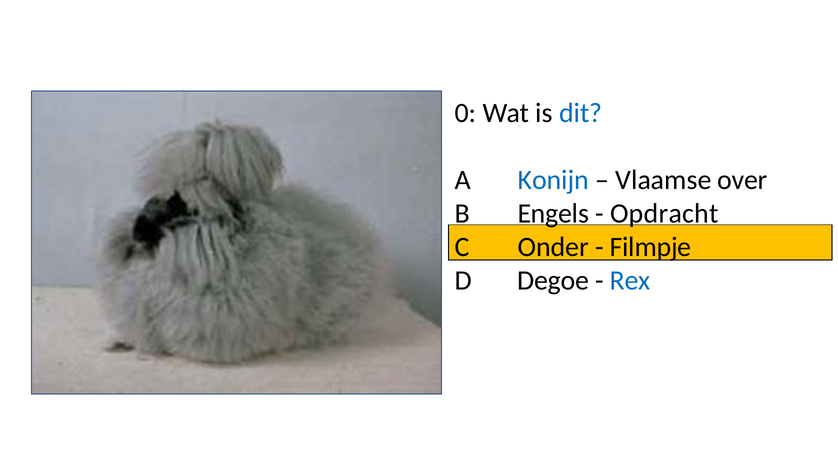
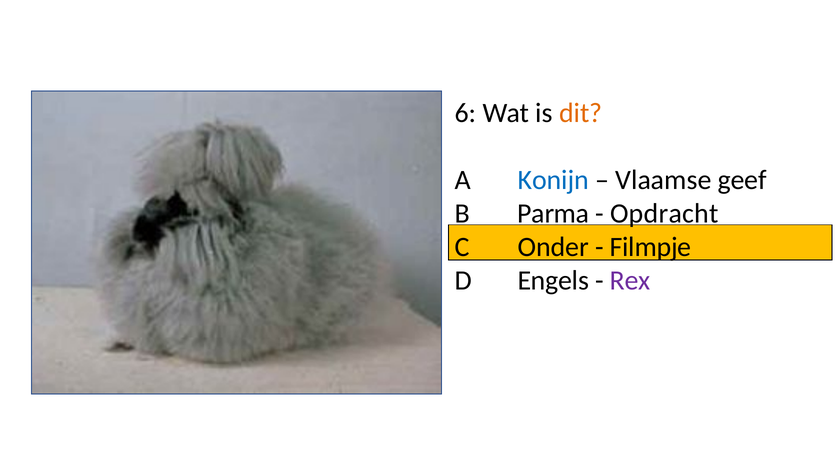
0: 0 -> 6
dit colour: blue -> orange
over: over -> geef
Engels: Engels -> Parma
Degoe: Degoe -> Engels
Rex colour: blue -> purple
